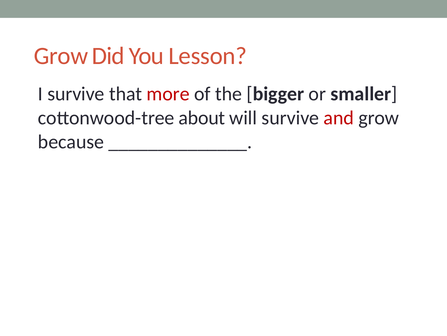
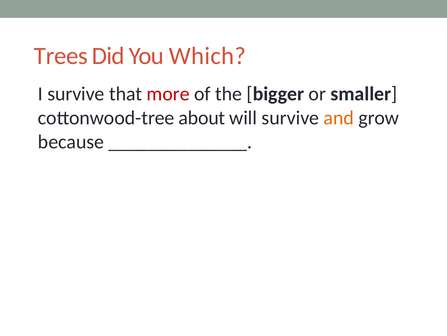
Grow at (61, 56): Grow -> Trees
Lesson: Lesson -> Which
and colour: red -> orange
